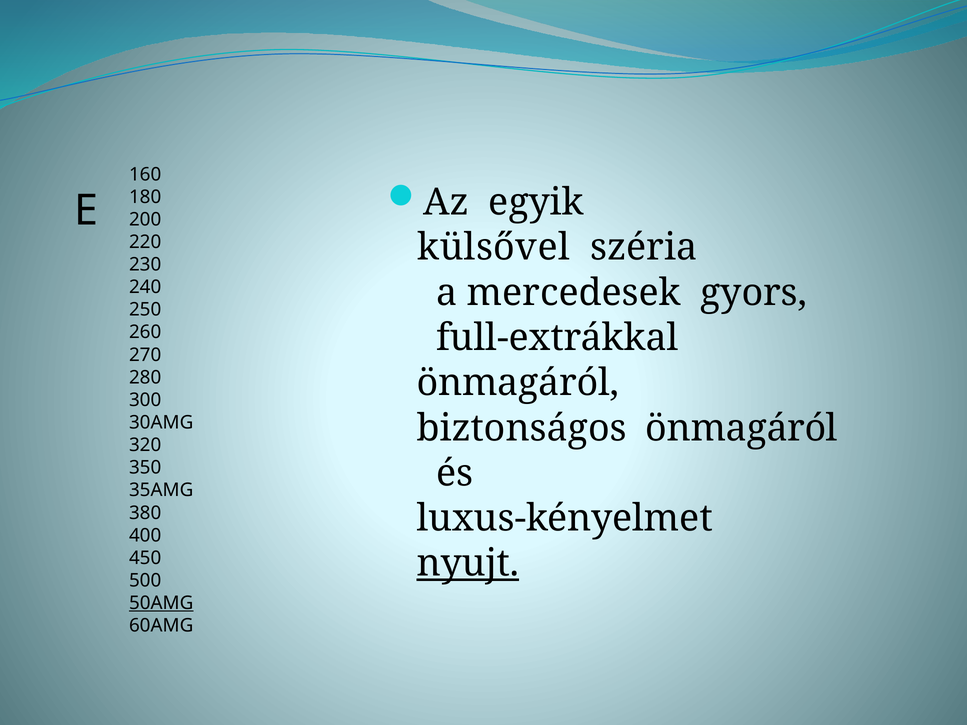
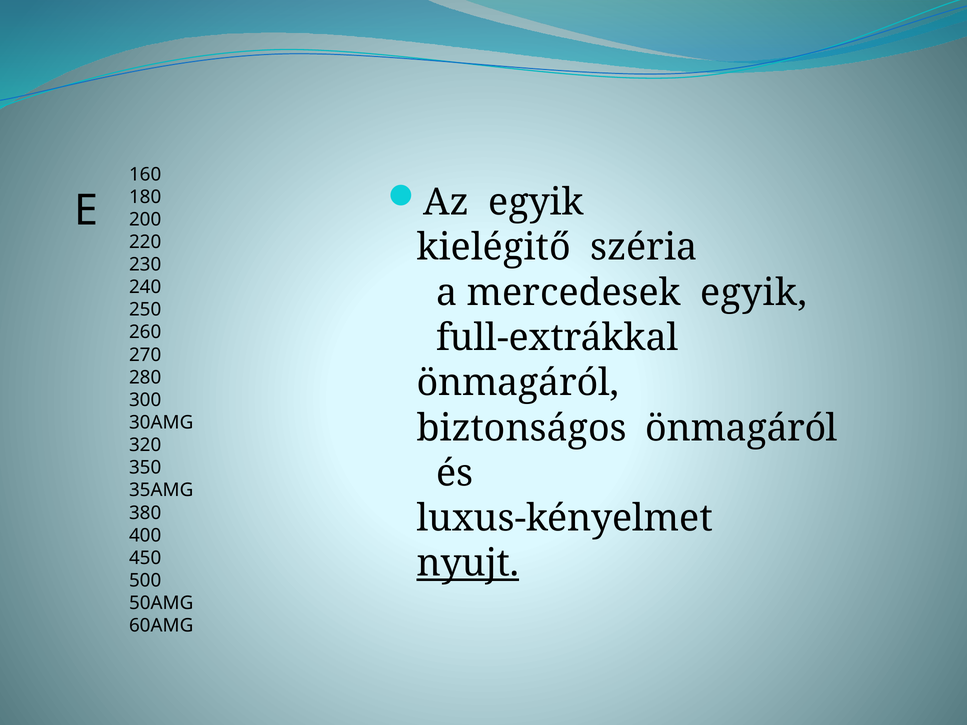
külsővel: külsővel -> kielégitő
mercedesek gyors: gyors -> egyik
50AMG underline: present -> none
